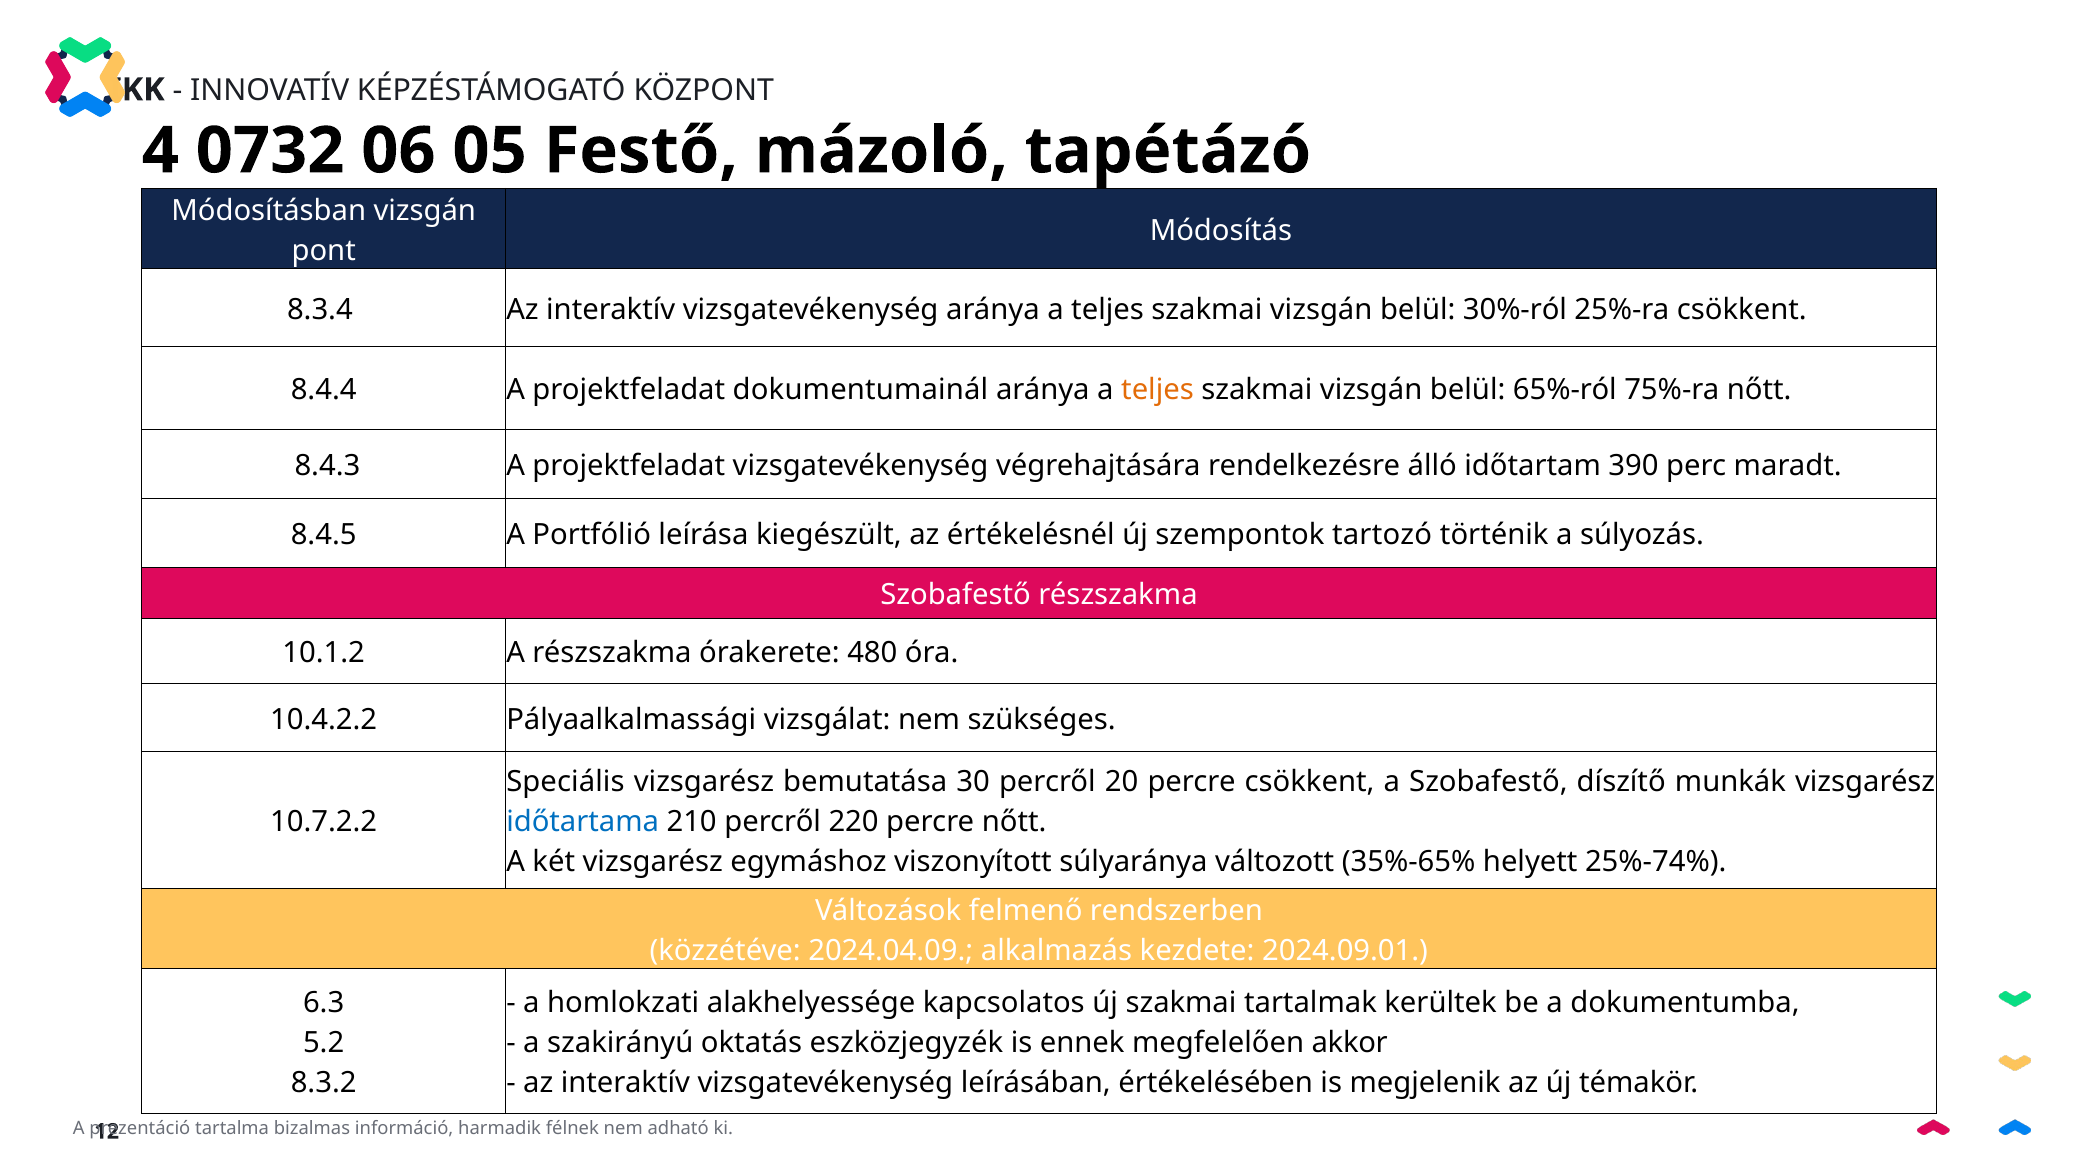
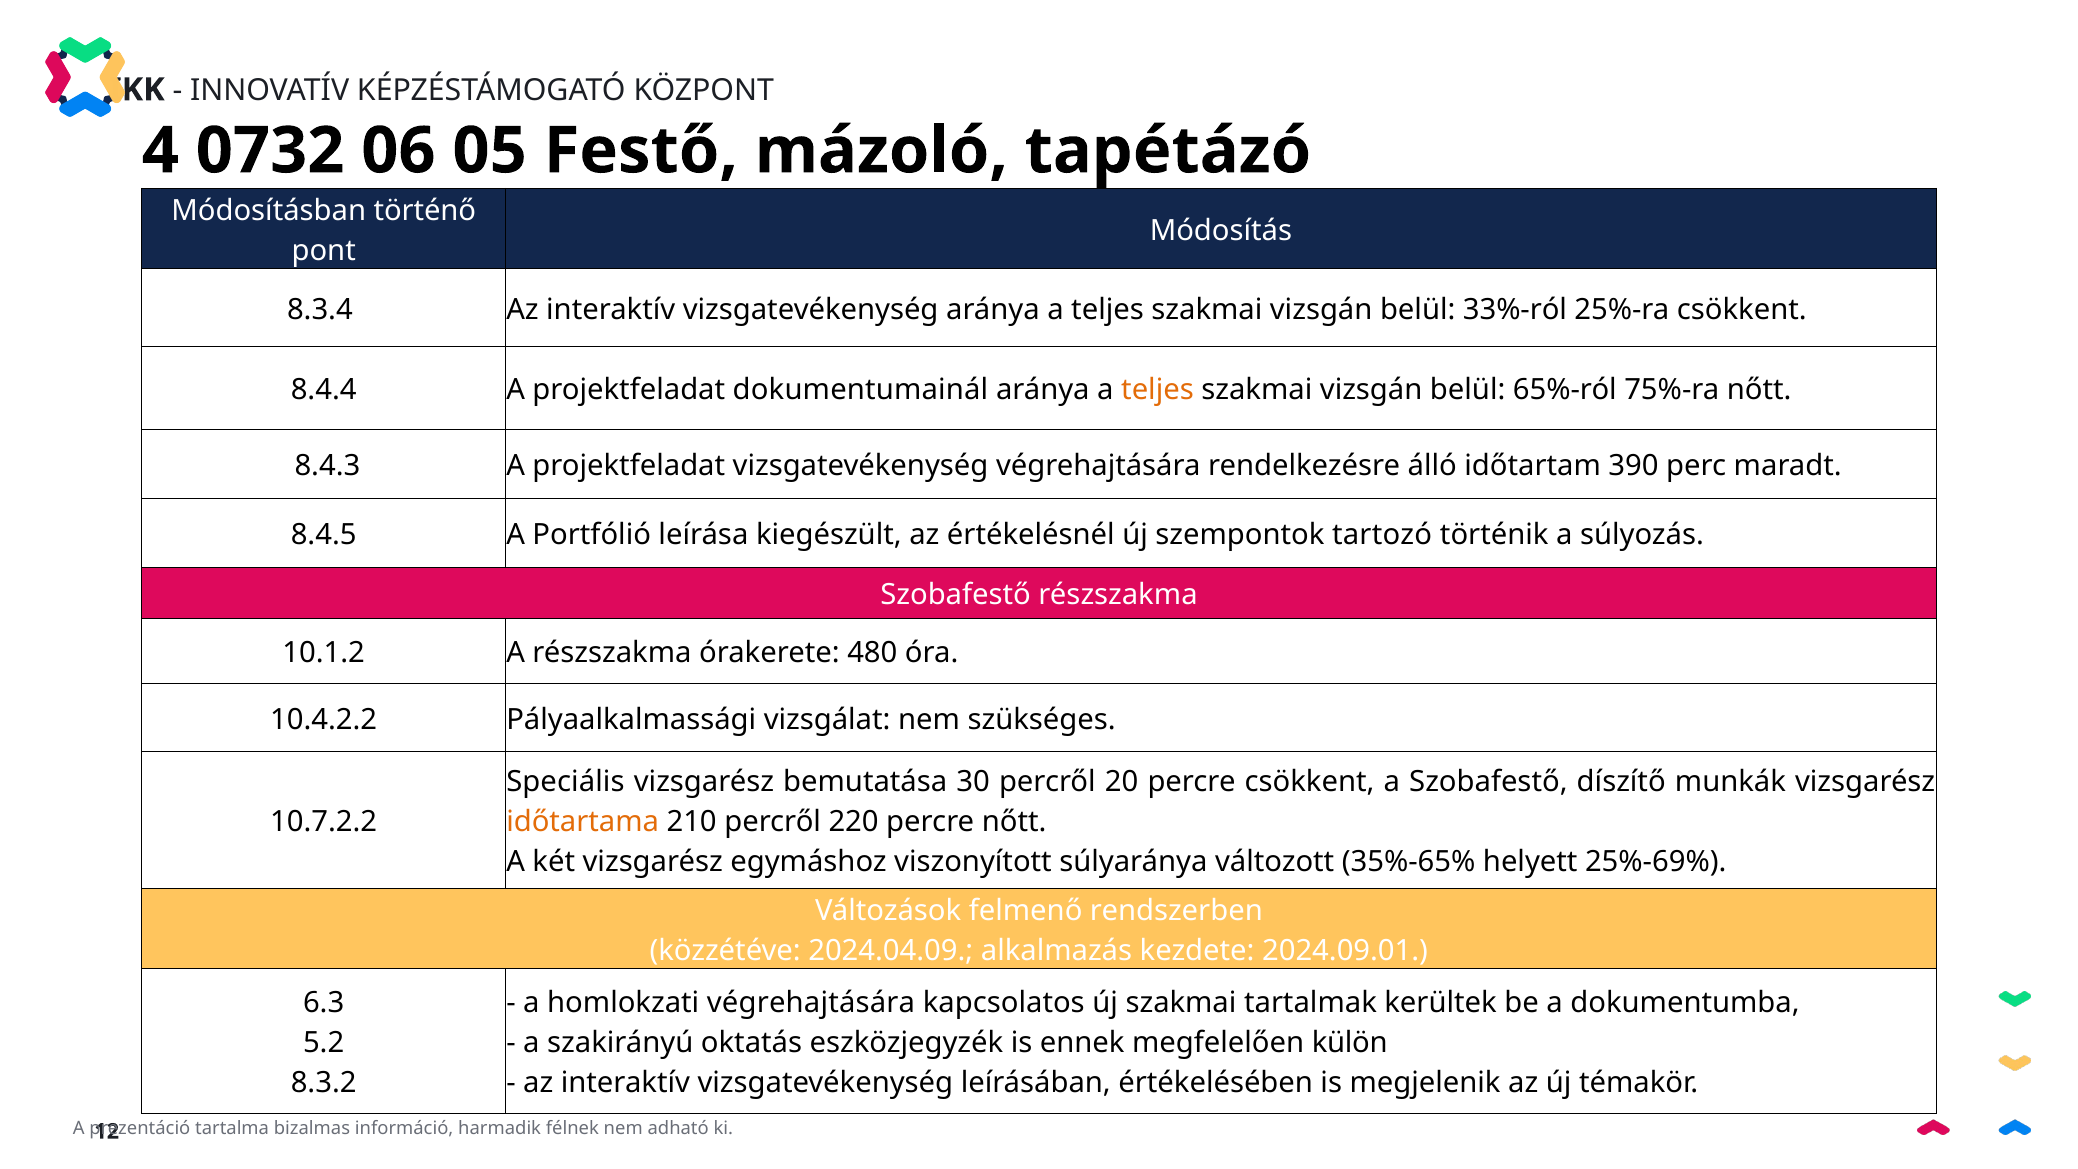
Módosításban vizsgán: vizsgán -> történő
30%-ról: 30%-ról -> 33%-ról
időtartama colour: blue -> orange
25%-74%: 25%-74% -> 25%-69%
homlokzati alakhelyessége: alakhelyessége -> végrehajtására
akkor: akkor -> külön
